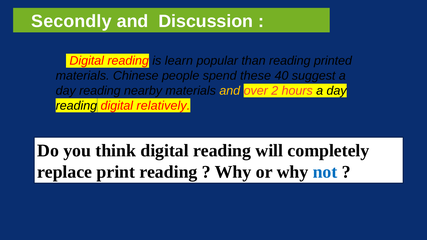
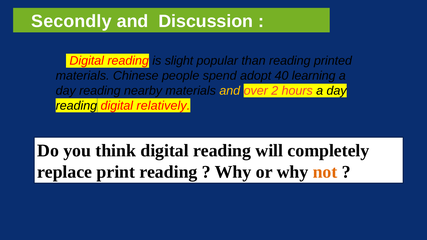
learn: learn -> slight
these: these -> adopt
suggest: suggest -> learning
not colour: blue -> orange
